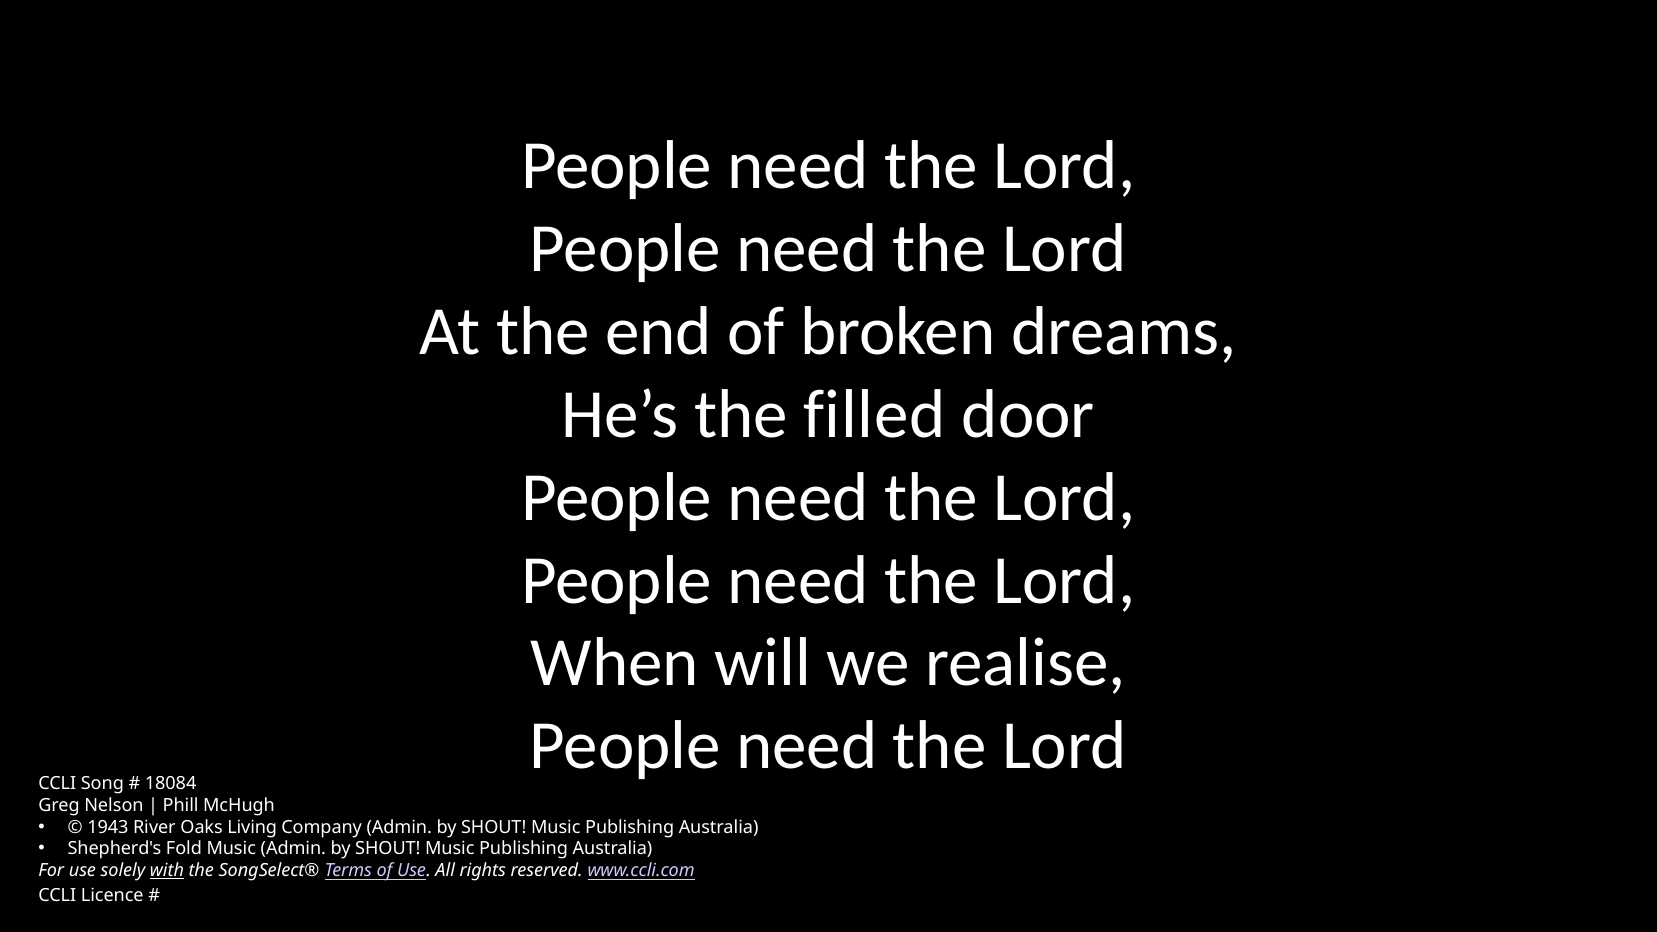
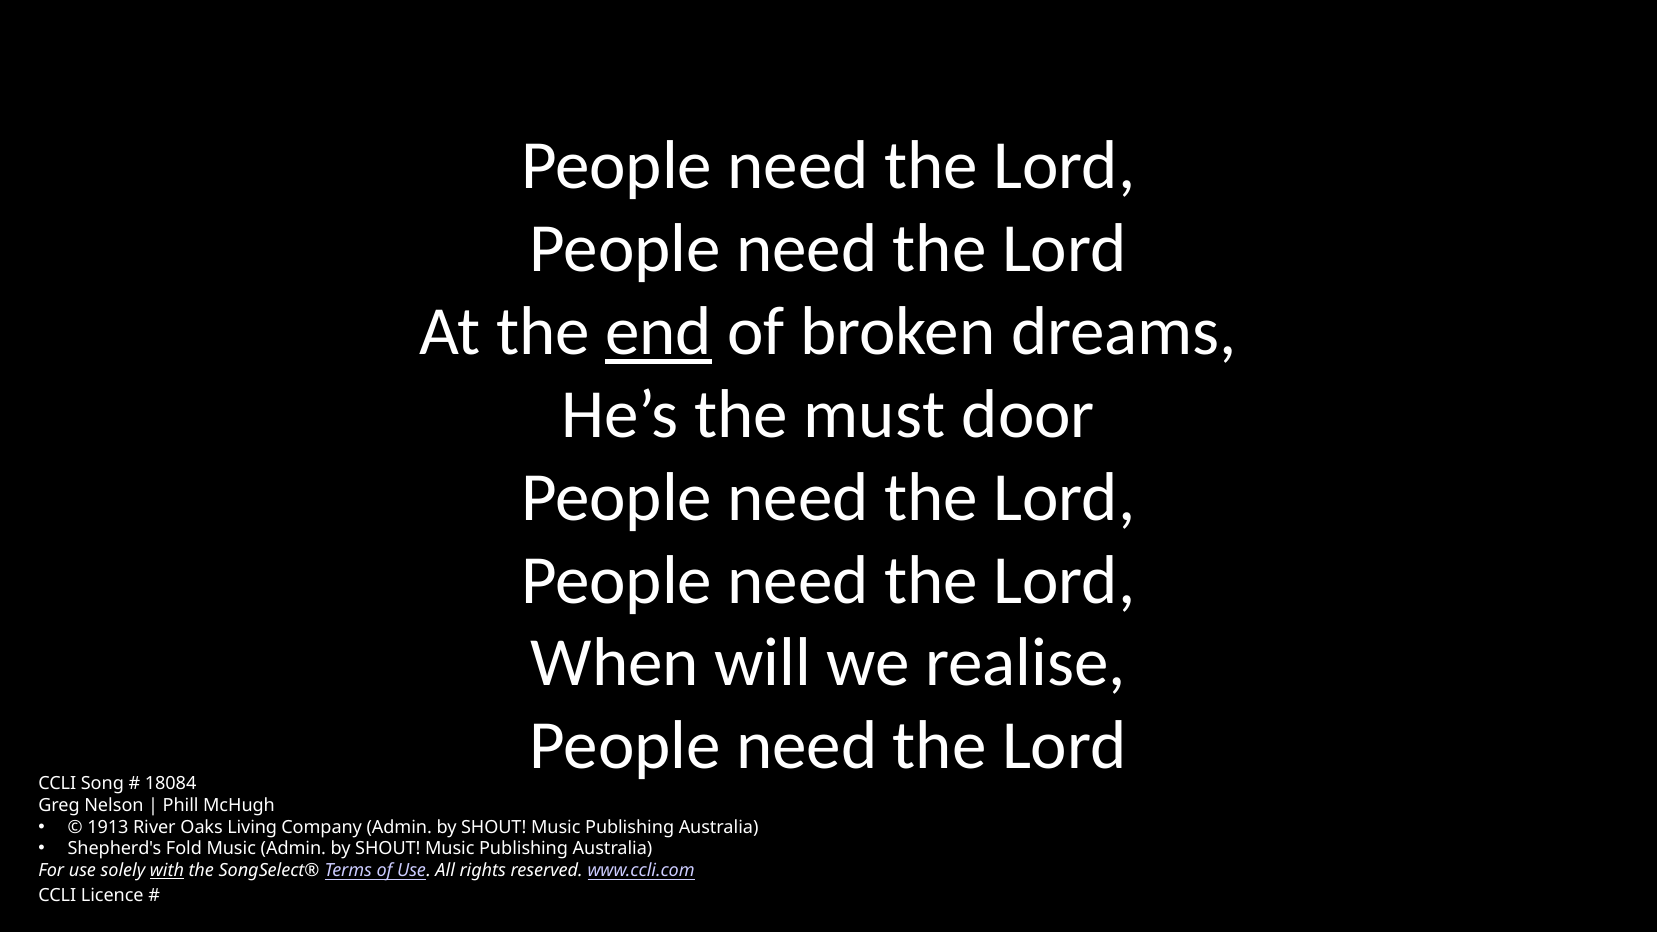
end underline: none -> present
filled: filled -> must
1943: 1943 -> 1913
